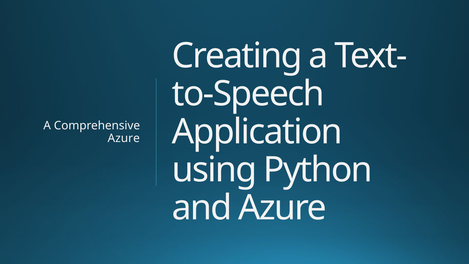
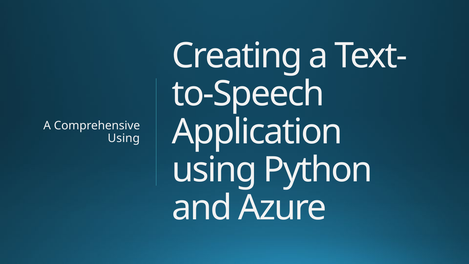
Azure at (124, 138): Azure -> Using
